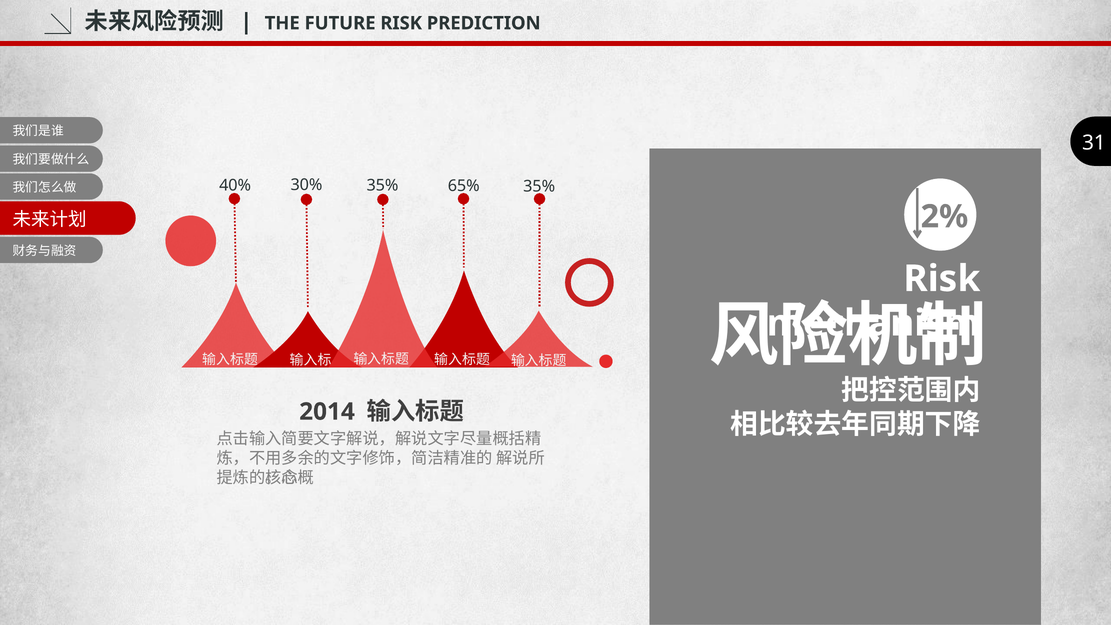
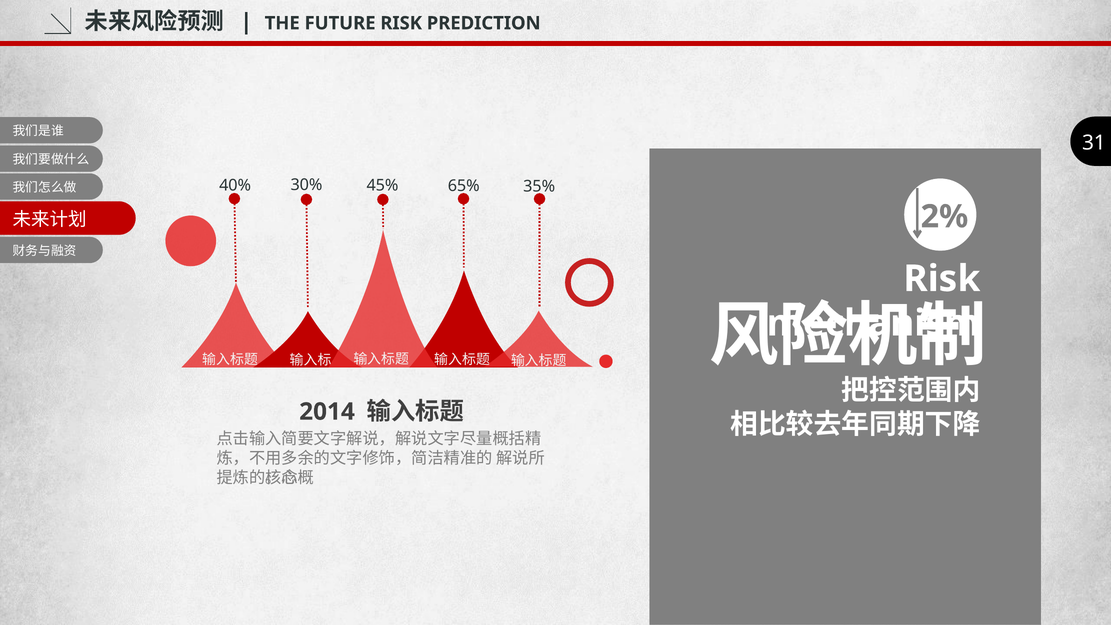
35% at (382, 185): 35% -> 45%
